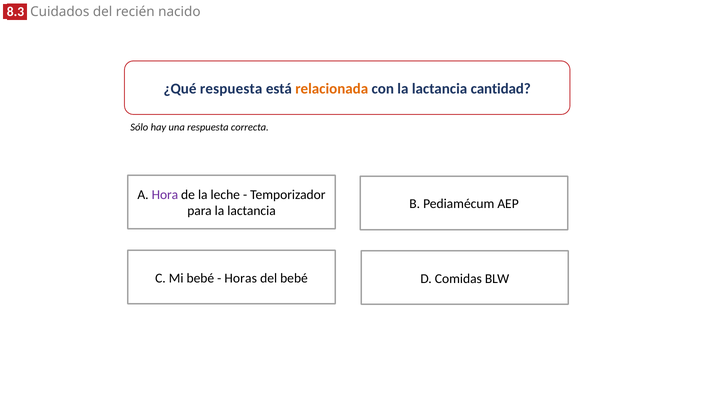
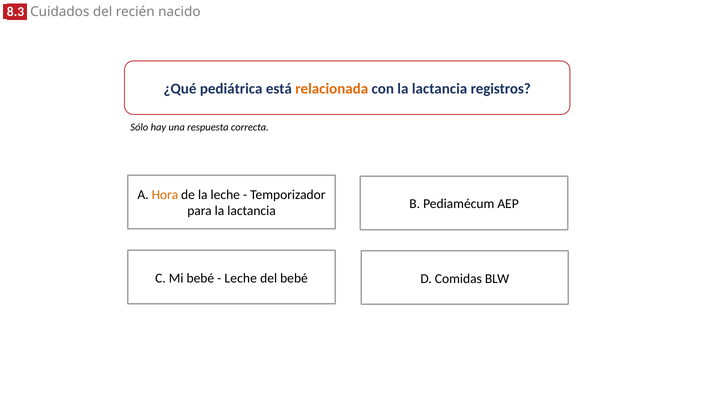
¿Qué respuesta: respuesta -> pediátrica
cantidad: cantidad -> registros
Hora colour: purple -> orange
Horas at (241, 278): Horas -> Leche
